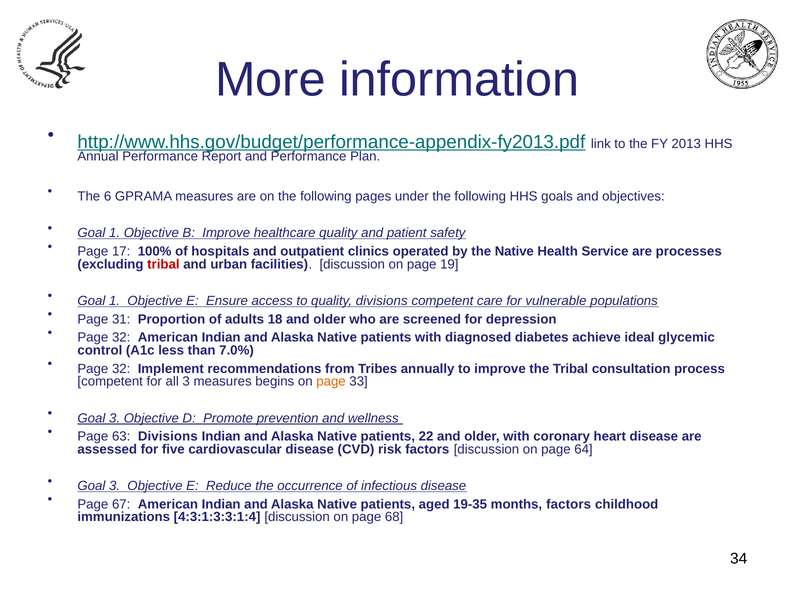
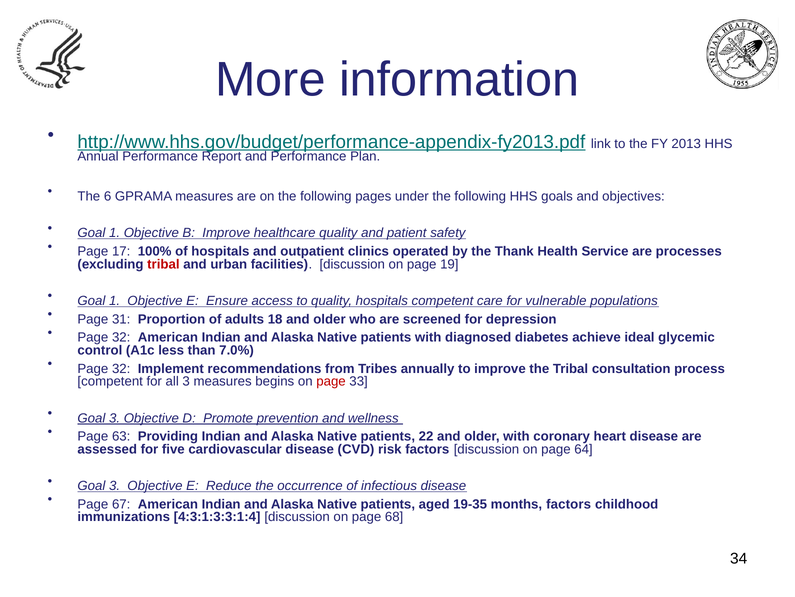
the Native: Native -> Thank
quality divisions: divisions -> hospitals
page at (331, 381) colour: orange -> red
63 Divisions: Divisions -> Providing
